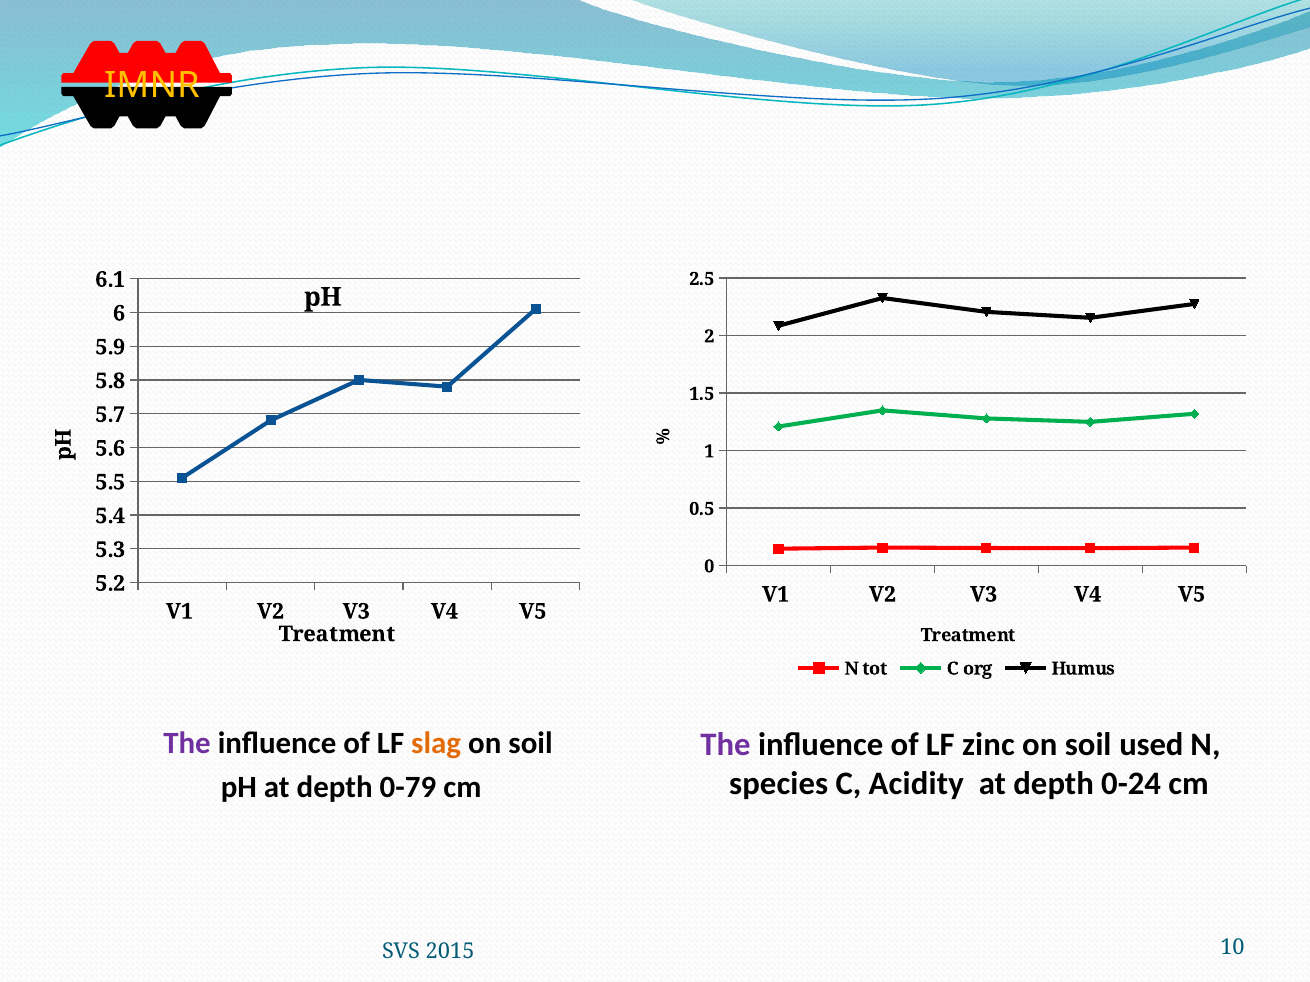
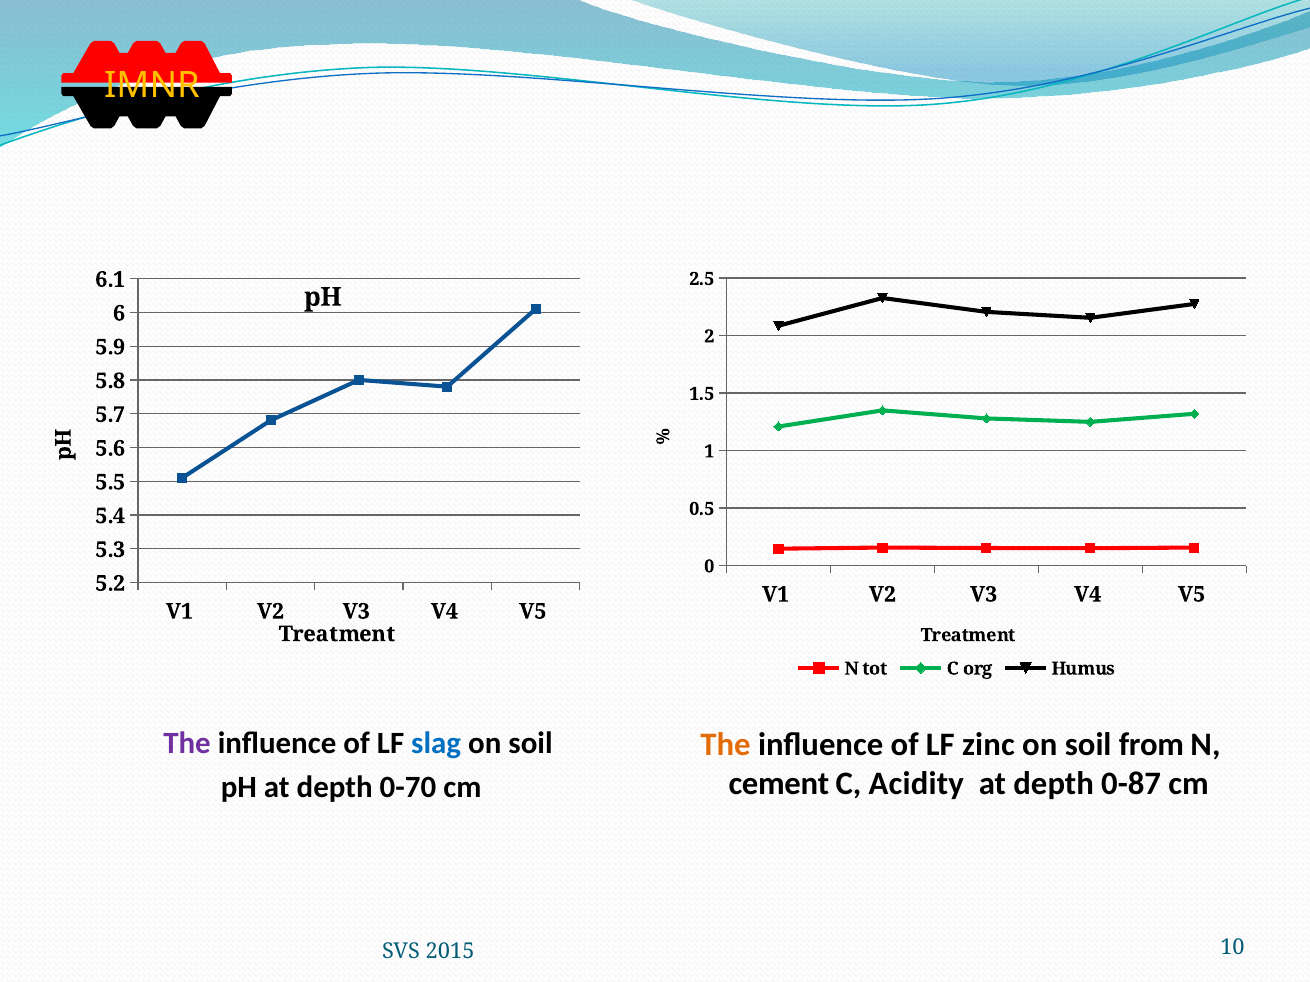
slag colour: orange -> blue
The at (726, 745) colour: purple -> orange
used: used -> from
species: species -> cement
0-24: 0-24 -> 0-87
0-79: 0-79 -> 0-70
